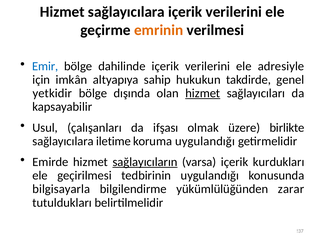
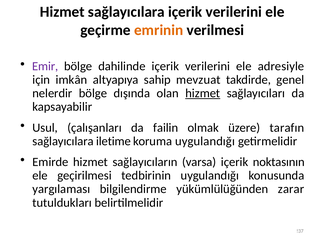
Emir colour: blue -> purple
hukukun: hukukun -> mevzuat
yetkidir: yetkidir -> nelerdir
ifşası: ifşası -> failin
birlikte: birlikte -> tarafın
sağlayıcıların underline: present -> none
kurdukları: kurdukları -> noktasının
bilgisayarla: bilgisayarla -> yargılaması
